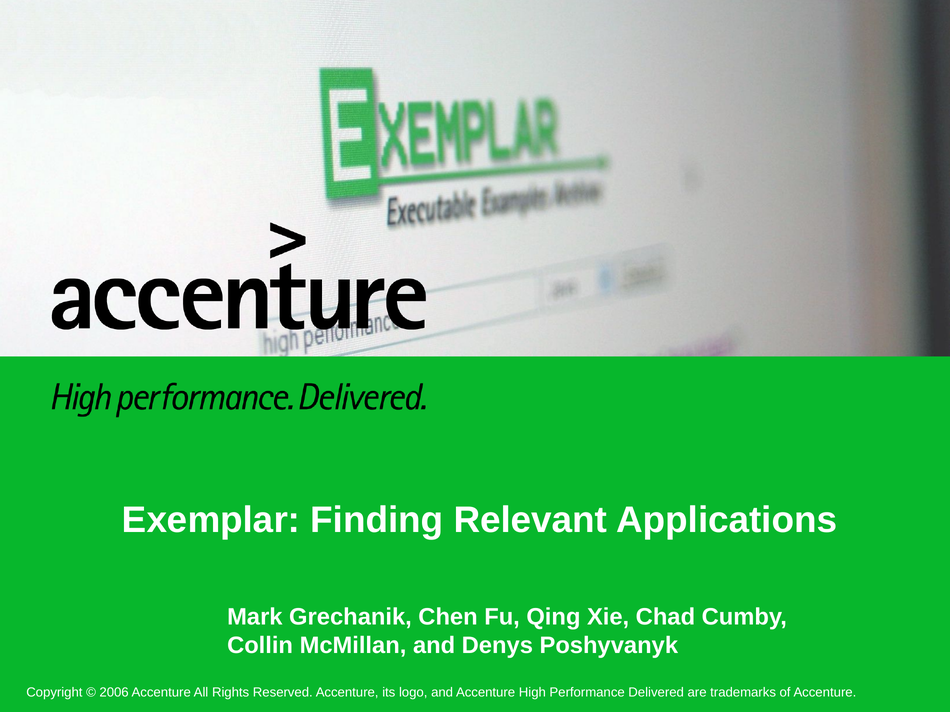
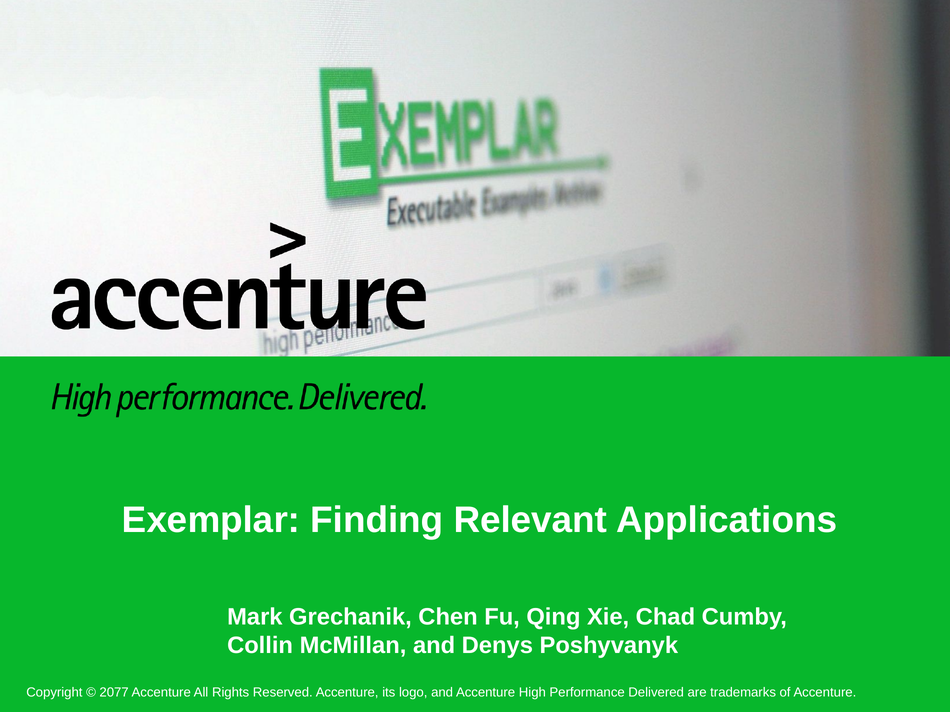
2006: 2006 -> 2077
